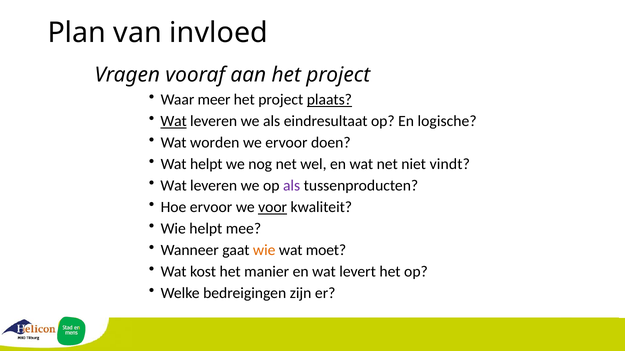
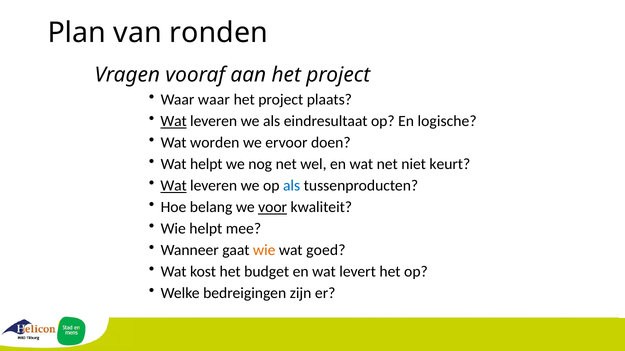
invloed: invloed -> ronden
Waar meer: meer -> waar
plaats underline: present -> none
vindt: vindt -> keurt
Wat at (174, 186) underline: none -> present
als at (292, 186) colour: purple -> blue
Hoe ervoor: ervoor -> belang
moet: moet -> goed
manier: manier -> budget
